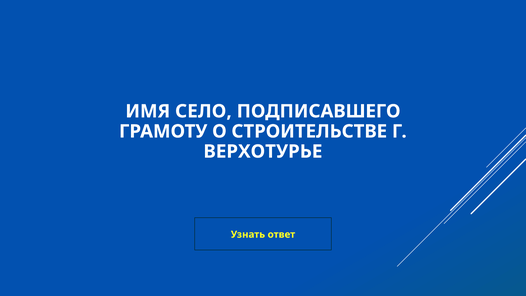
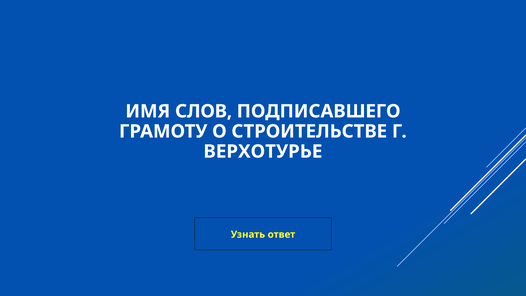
СЕЛО: СЕЛО -> СЛОВ
